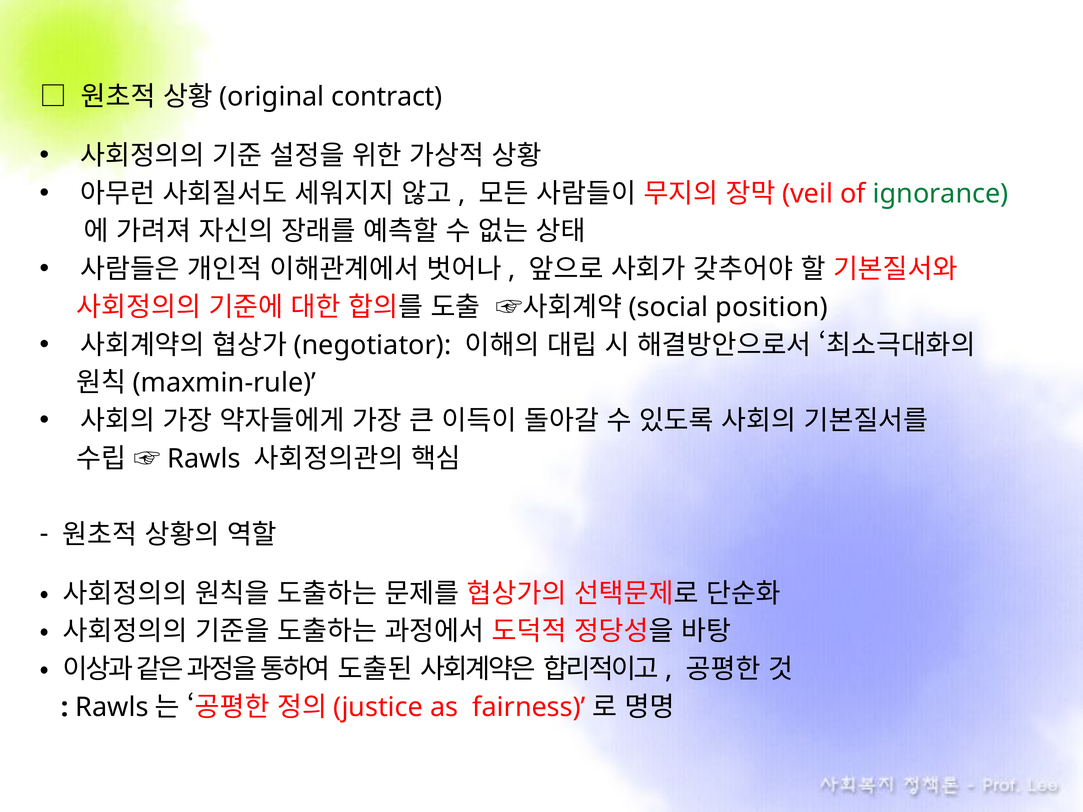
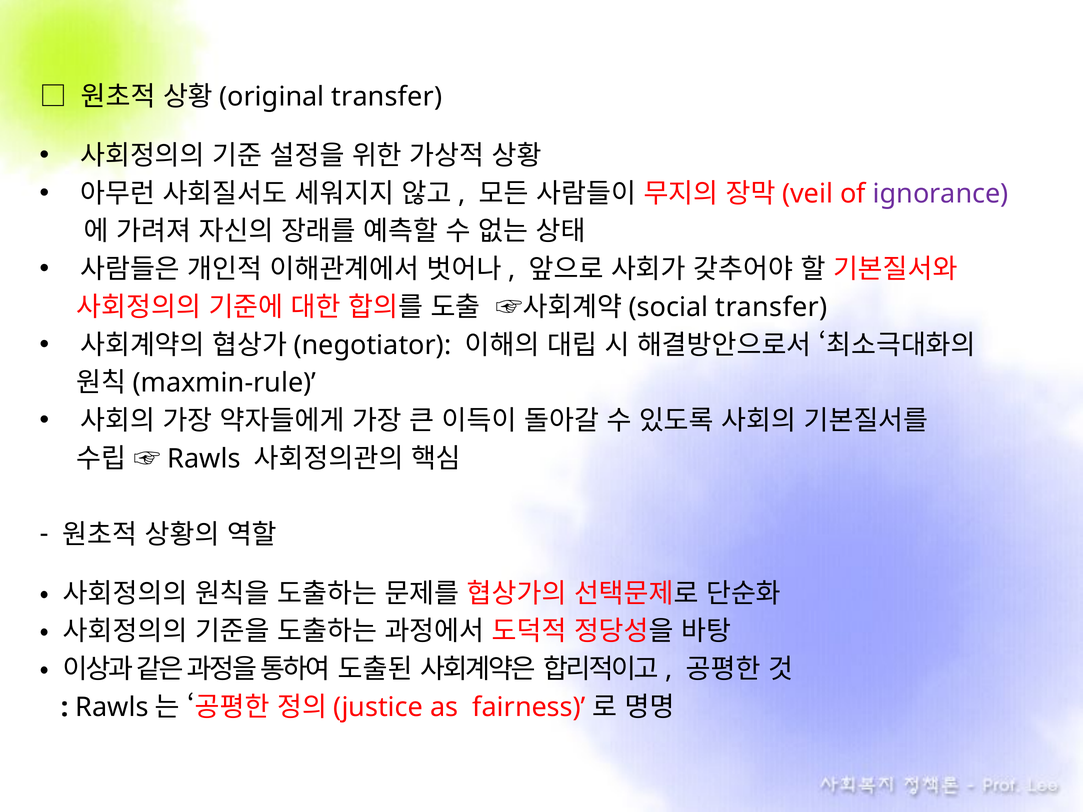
contract at (387, 97): contract -> transfer
ignorance colour: green -> purple
position at (771, 307): position -> transfer
